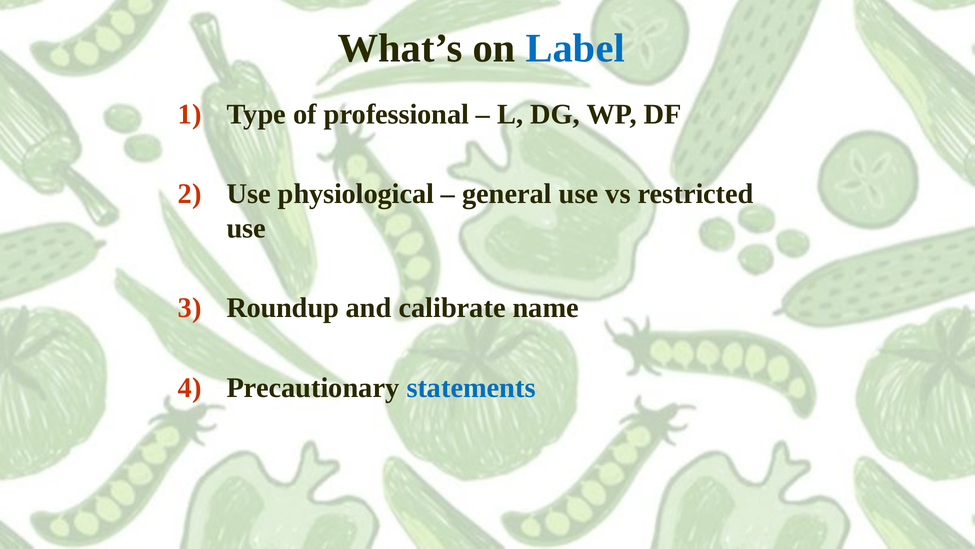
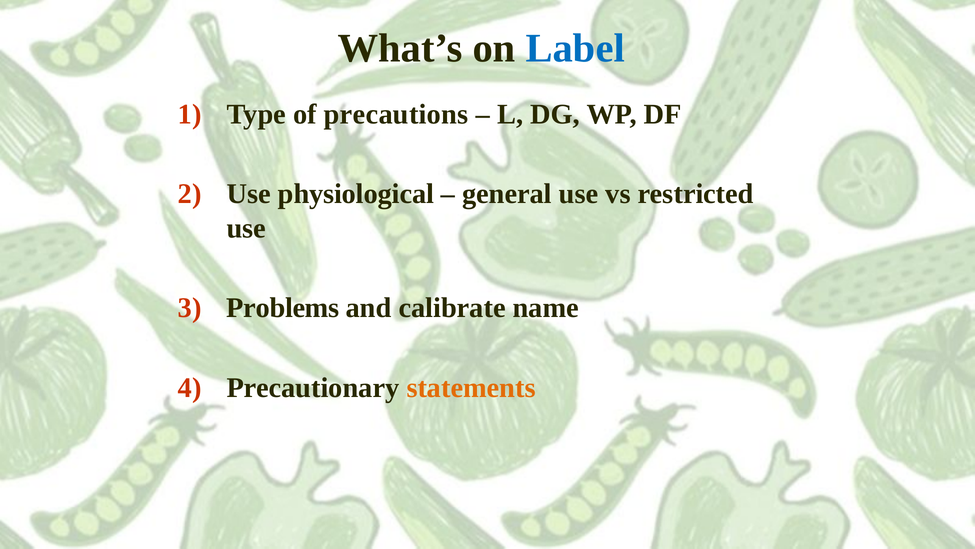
professional: professional -> precautions
Roundup: Roundup -> Problems
statements colour: blue -> orange
